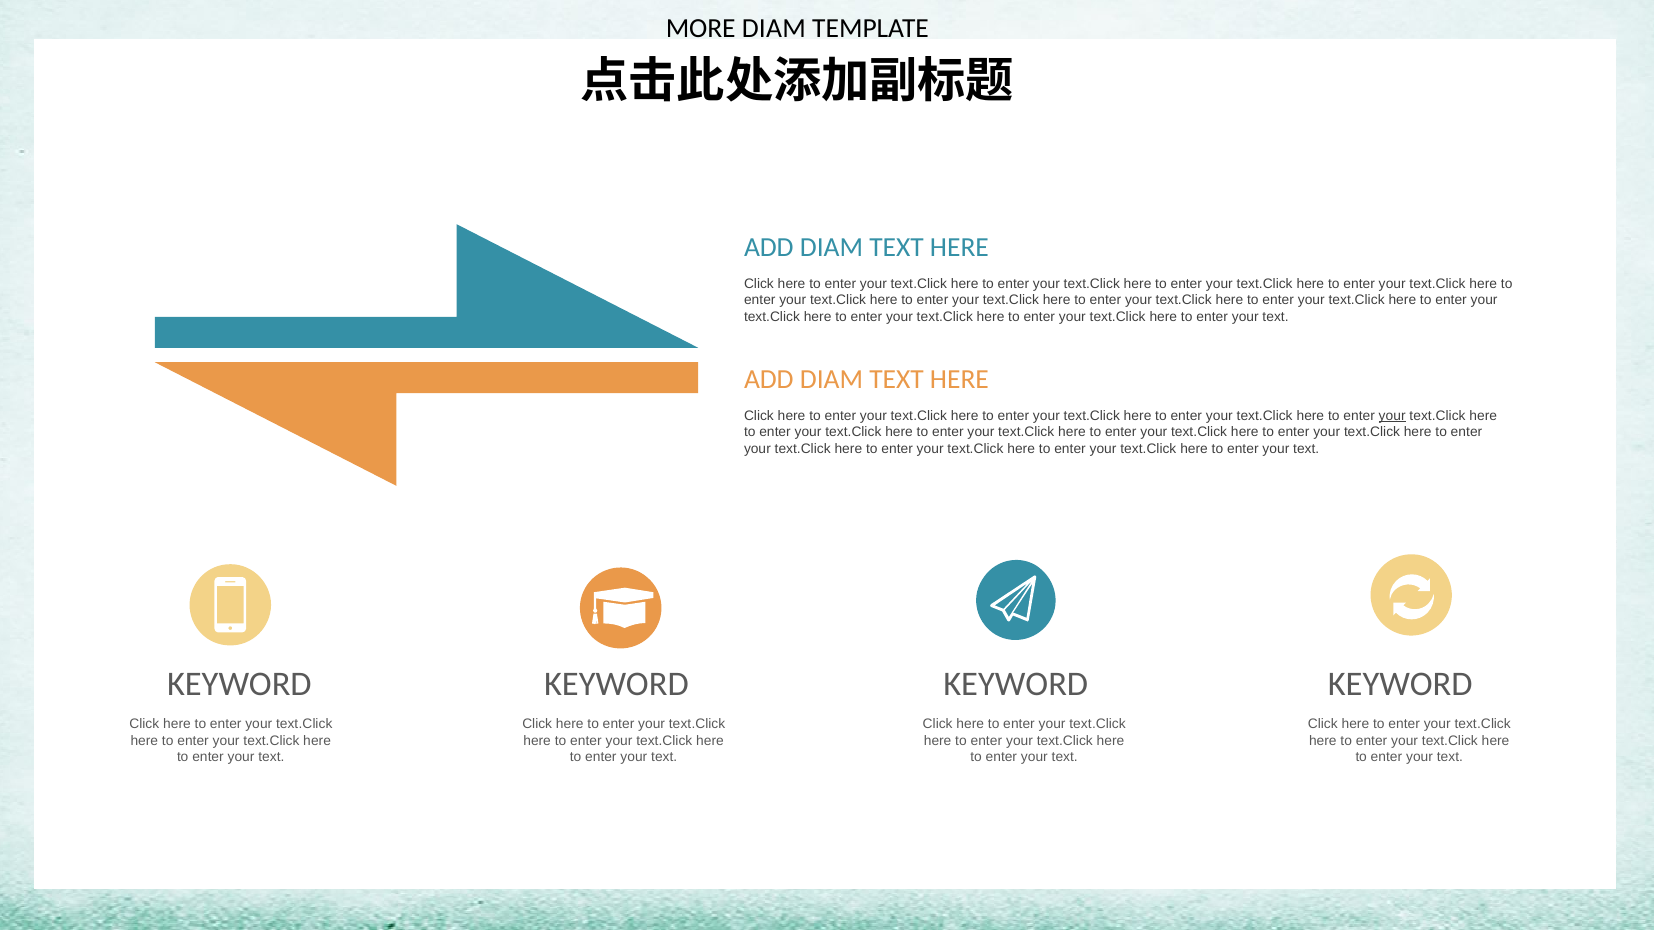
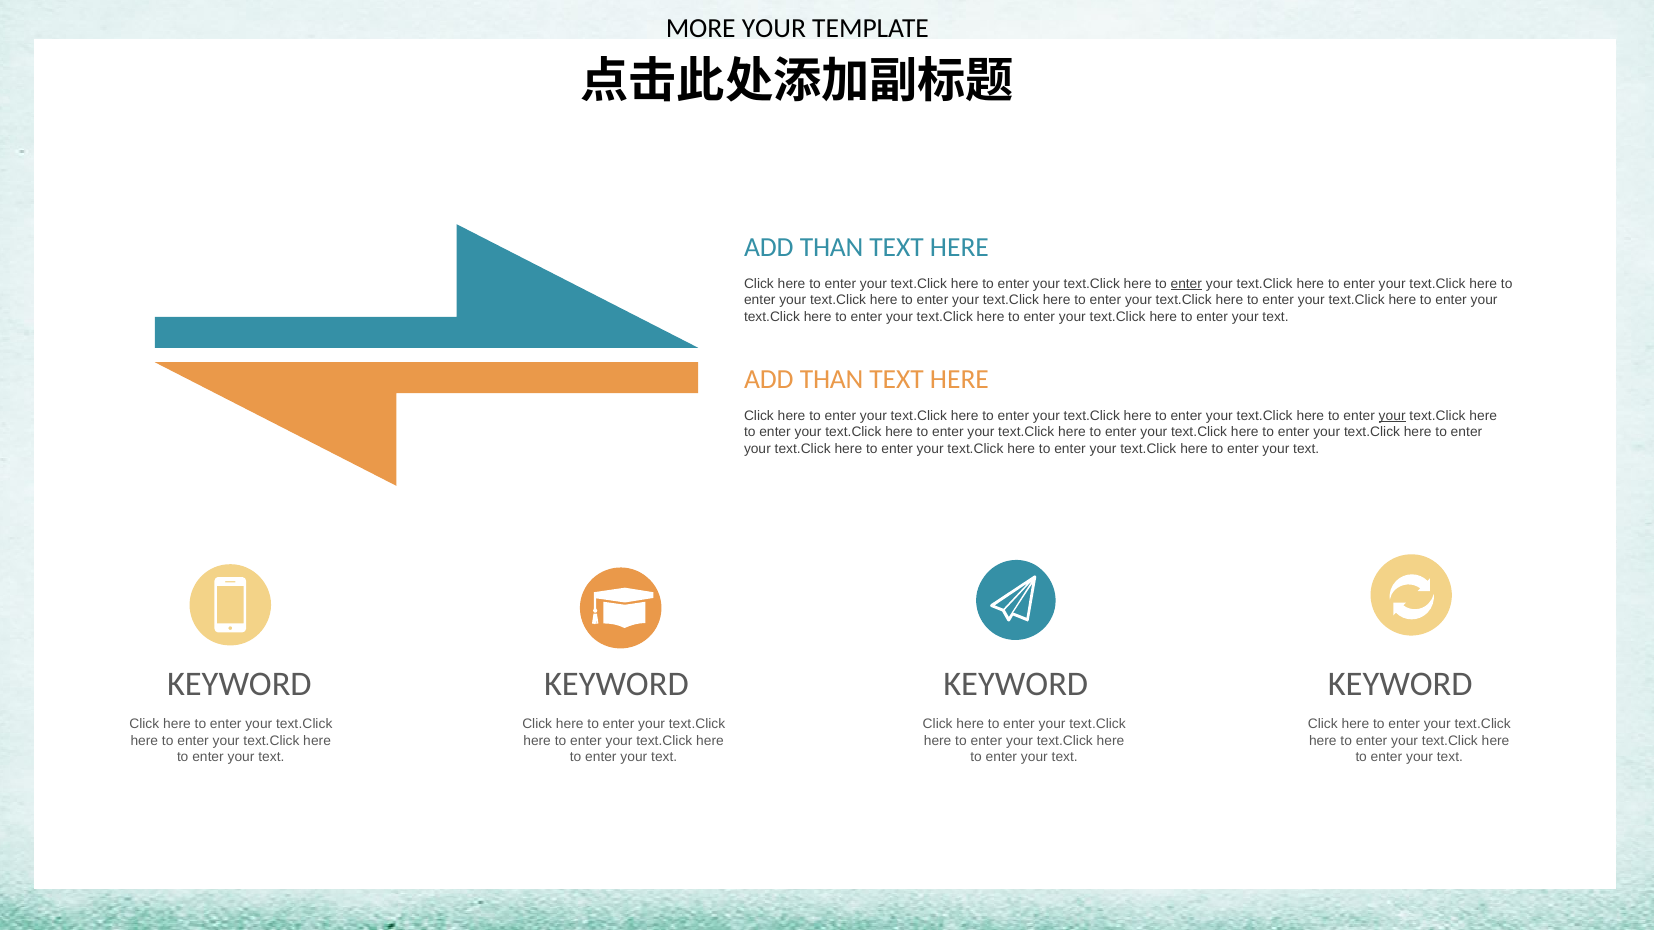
MORE DIAM: DIAM -> YOUR
DIAM at (832, 248): DIAM -> THAN
enter at (1186, 284) underline: none -> present
DIAM at (832, 380): DIAM -> THAN
